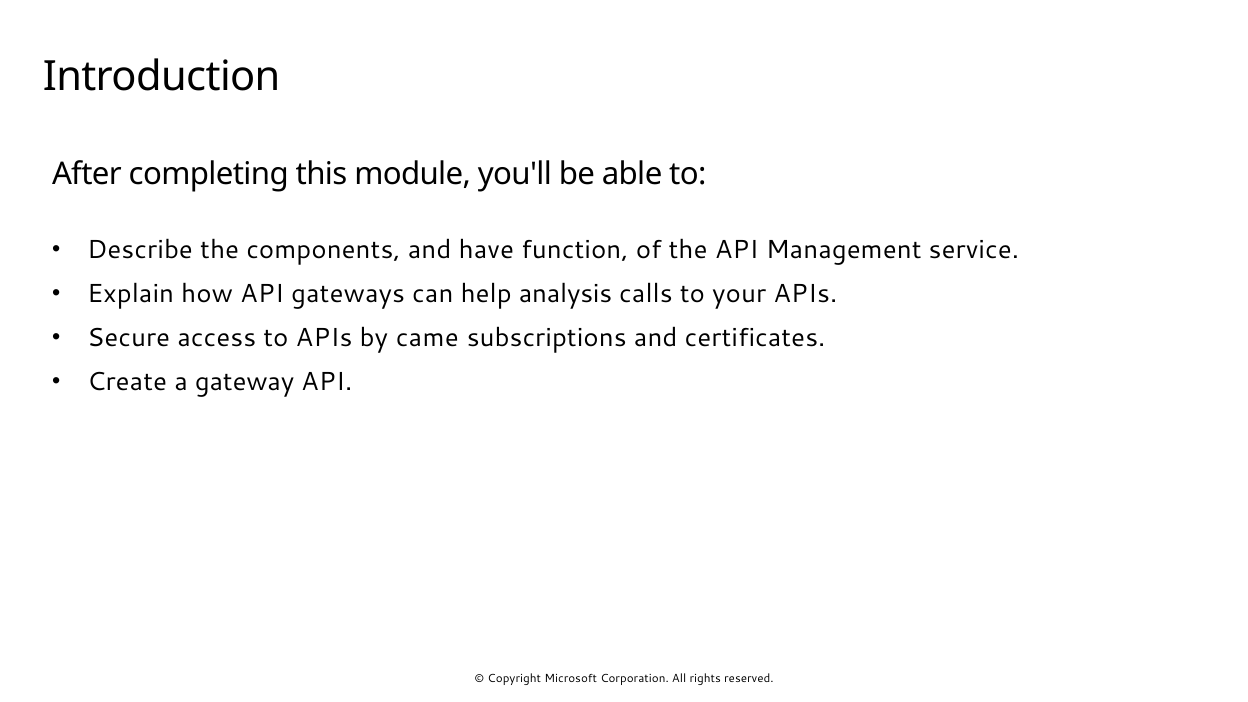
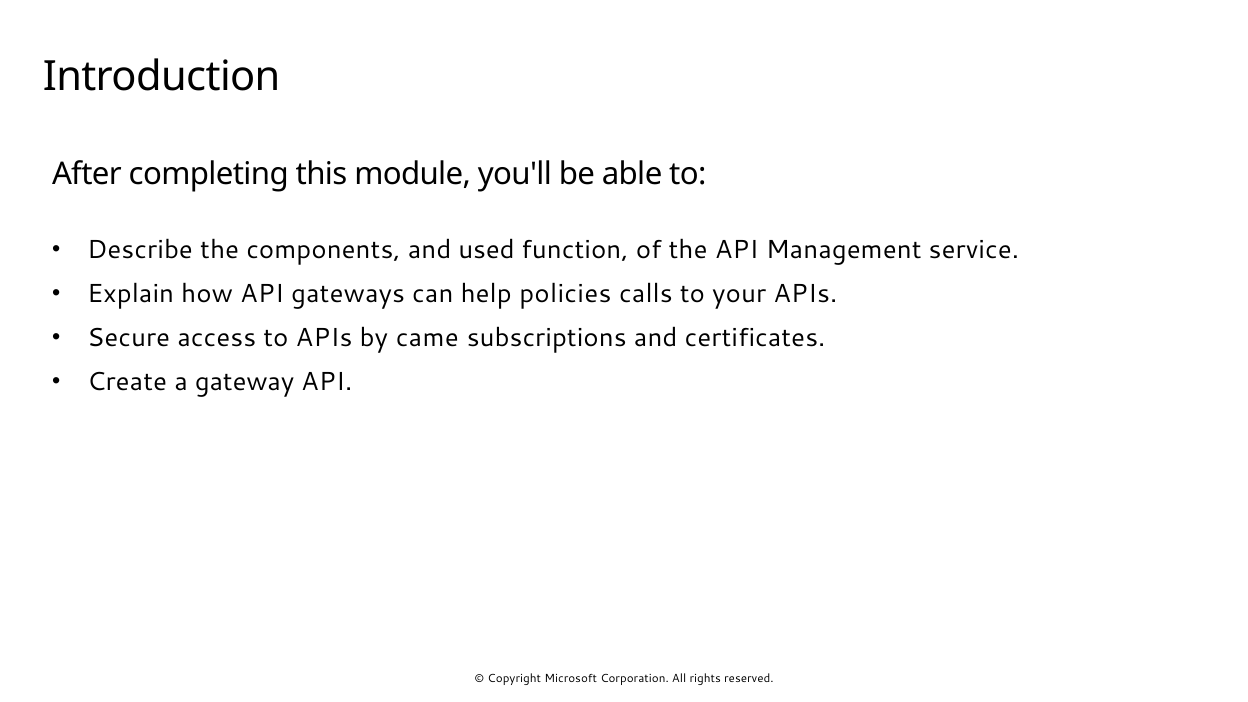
have: have -> used
analysis: analysis -> policies
